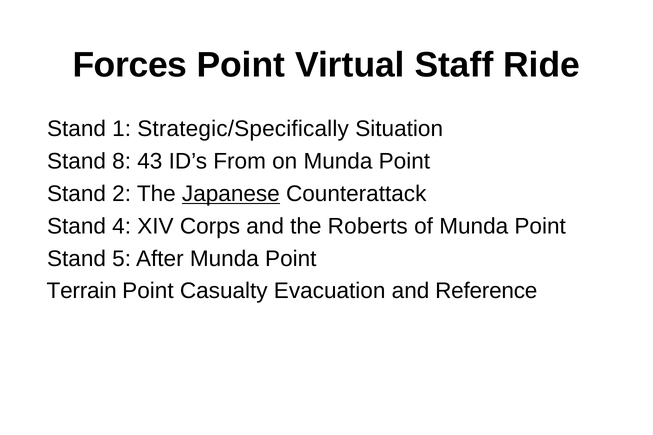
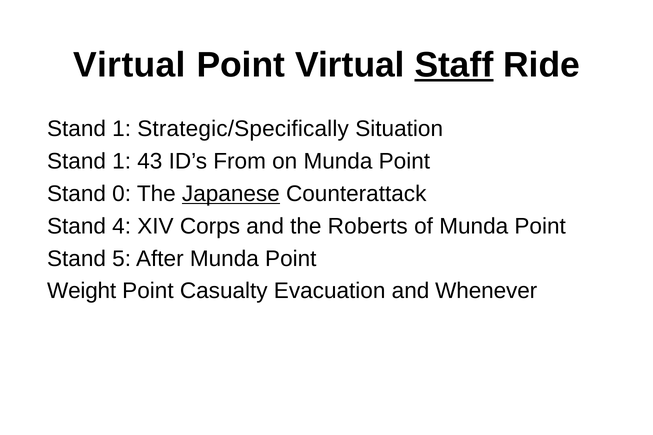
Forces at (130, 65): Forces -> Virtual
Staff underline: none -> present
8 at (122, 161): 8 -> 1
2: 2 -> 0
Terrain: Terrain -> Weight
Reference: Reference -> Whenever
